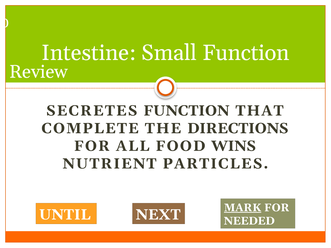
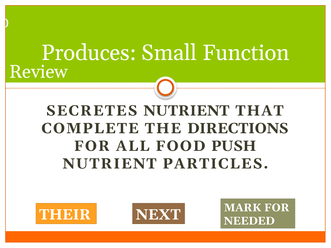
Intestine: Intestine -> Produces
SECRETES FUNCTION: FUNCTION -> NUTRIENT
WINS: WINS -> PUSH
MARK underline: present -> none
UNTIL: UNTIL -> THEIR
